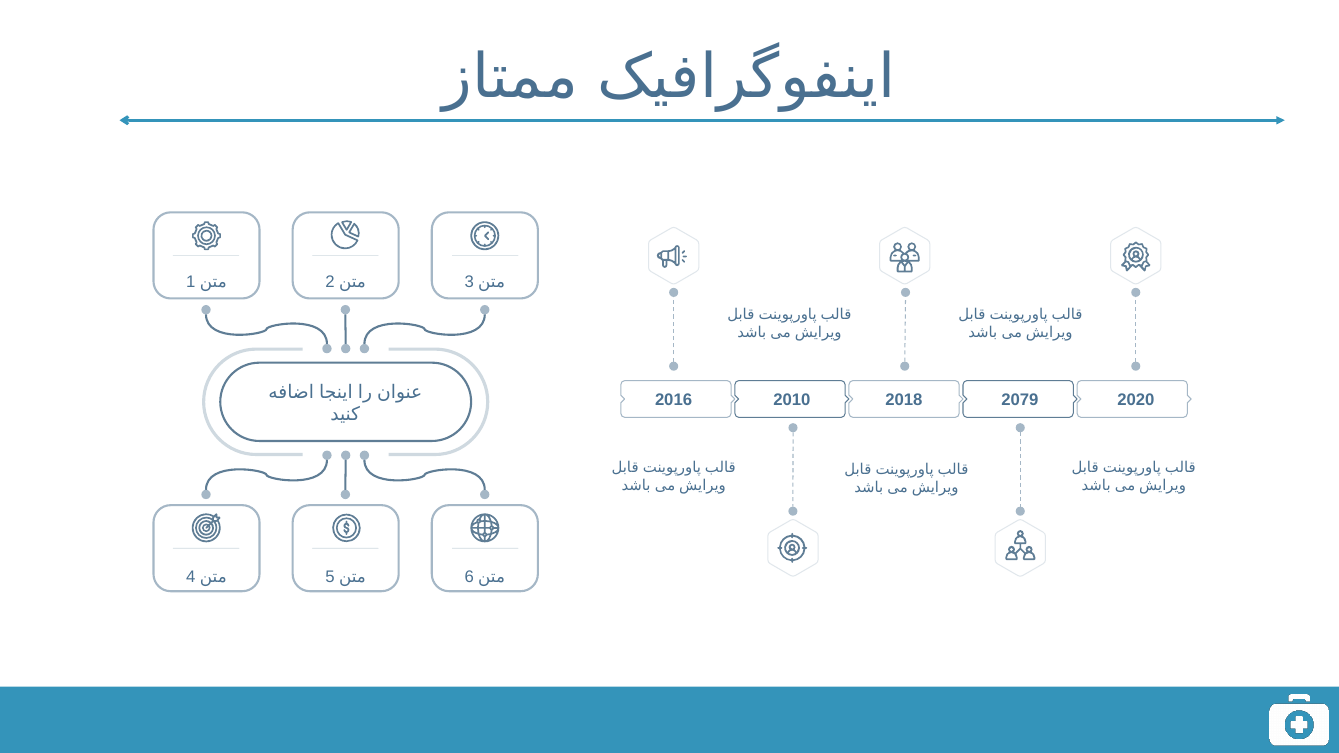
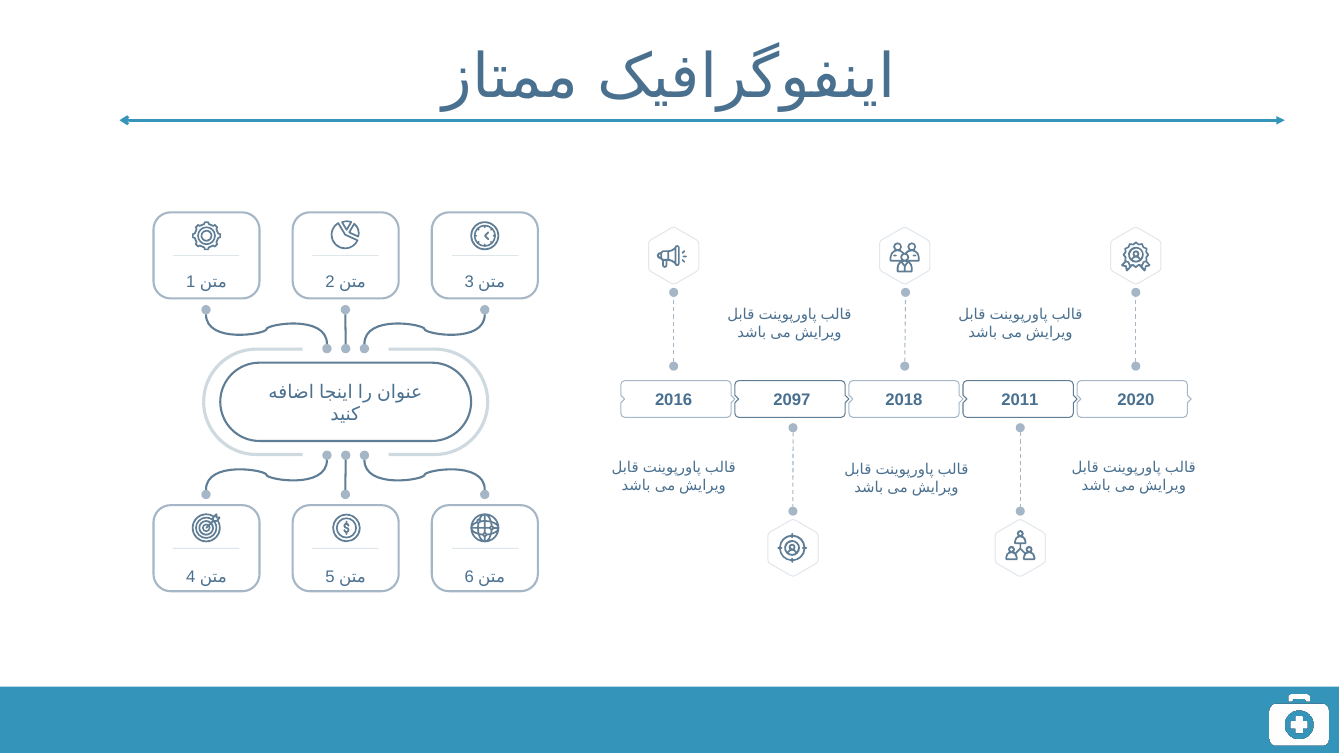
2010: 2010 -> 2097
2079: 2079 -> 2011
